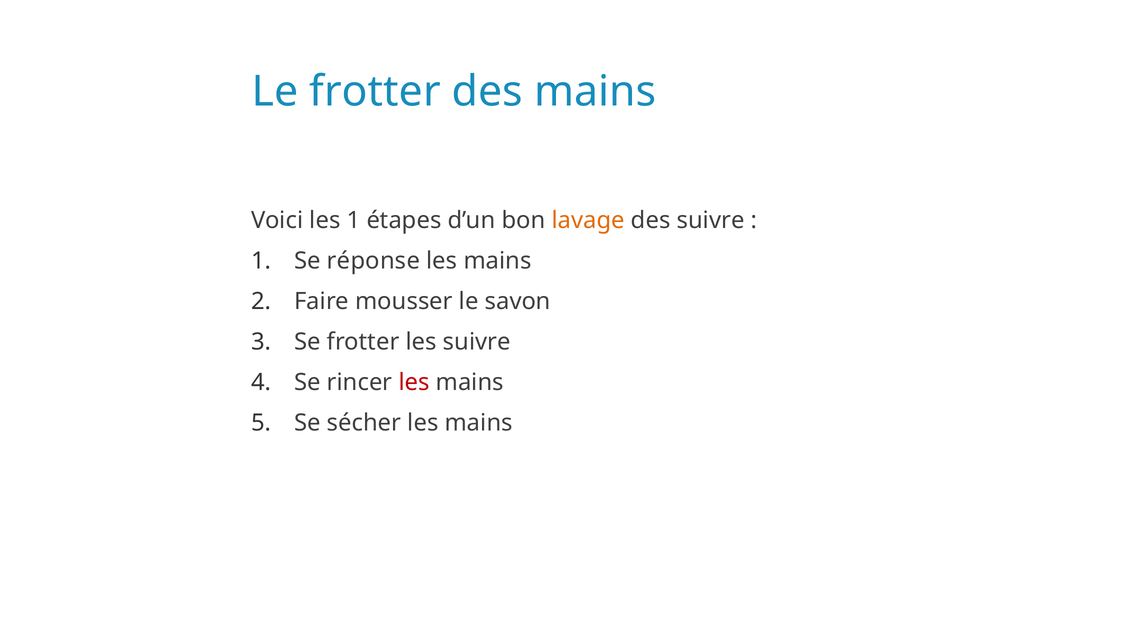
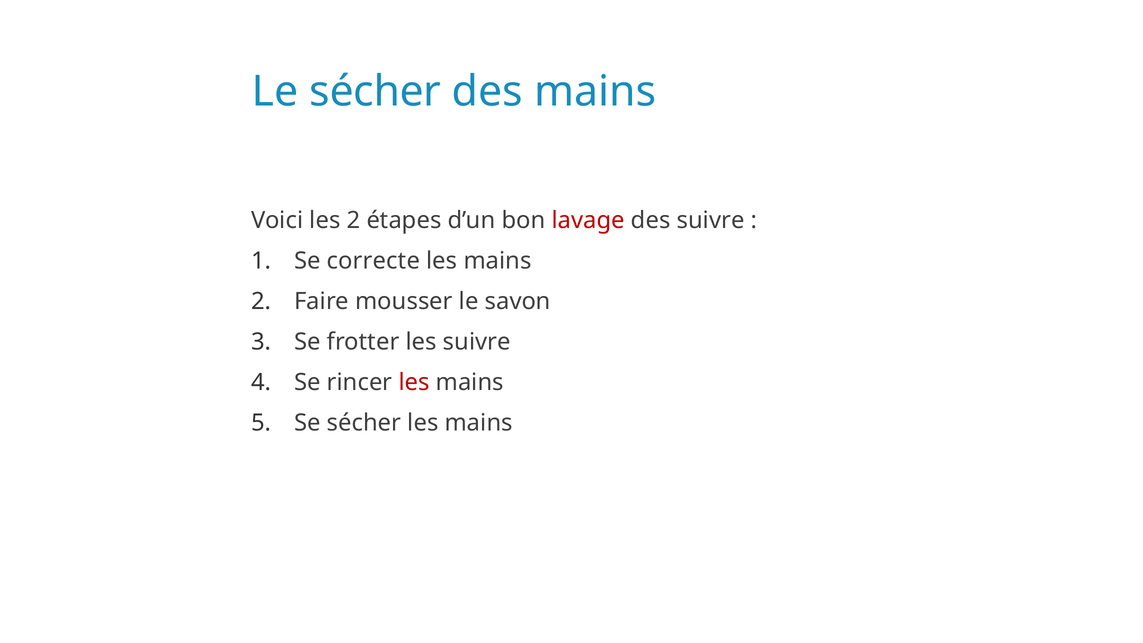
Le frotter: frotter -> sécher
les 1: 1 -> 2
lavage colour: orange -> red
réponse: réponse -> correcte
